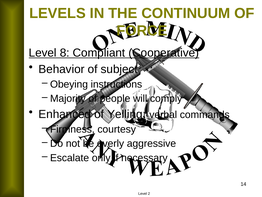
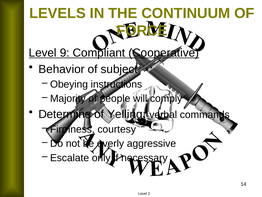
8: 8 -> 9
Enhanced: Enhanced -> Determine
